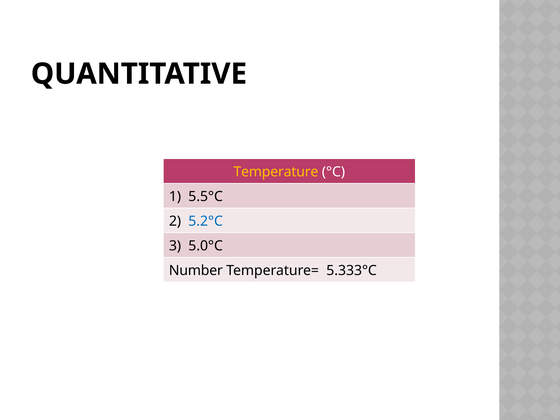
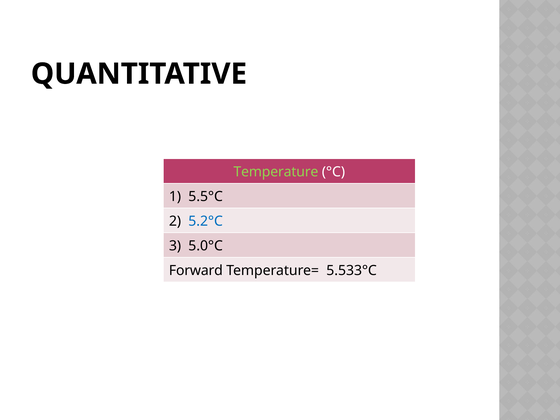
Temperature colour: yellow -> light green
Number: Number -> Forward
5.333°C: 5.333°C -> 5.533°C
